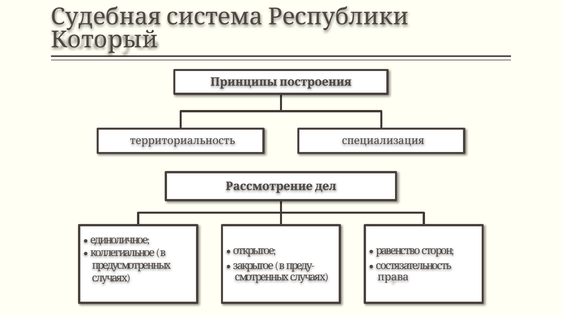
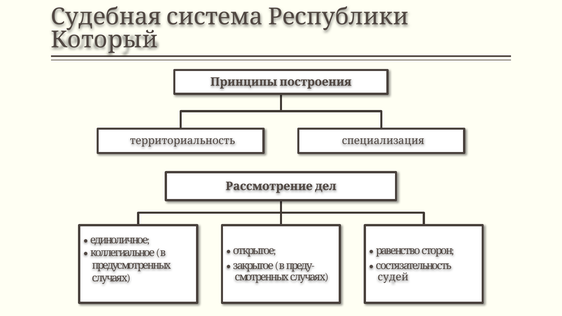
права: права -> судей
